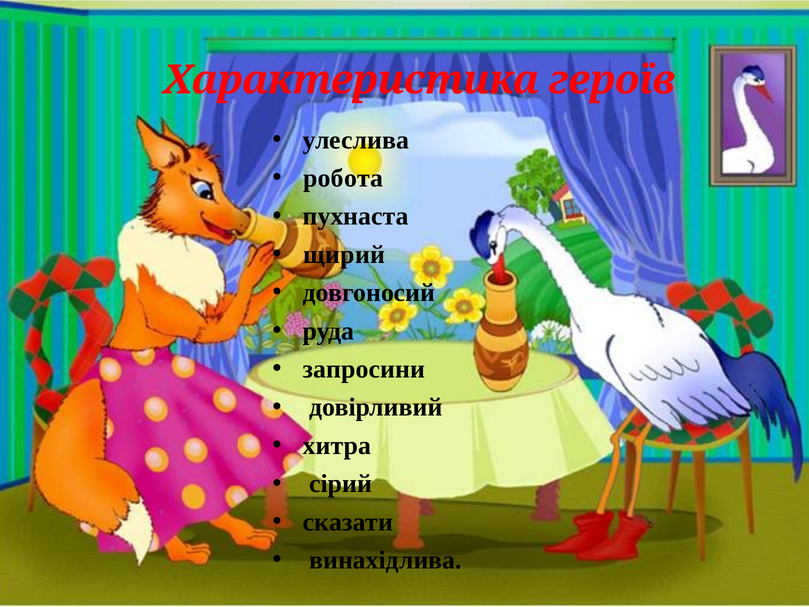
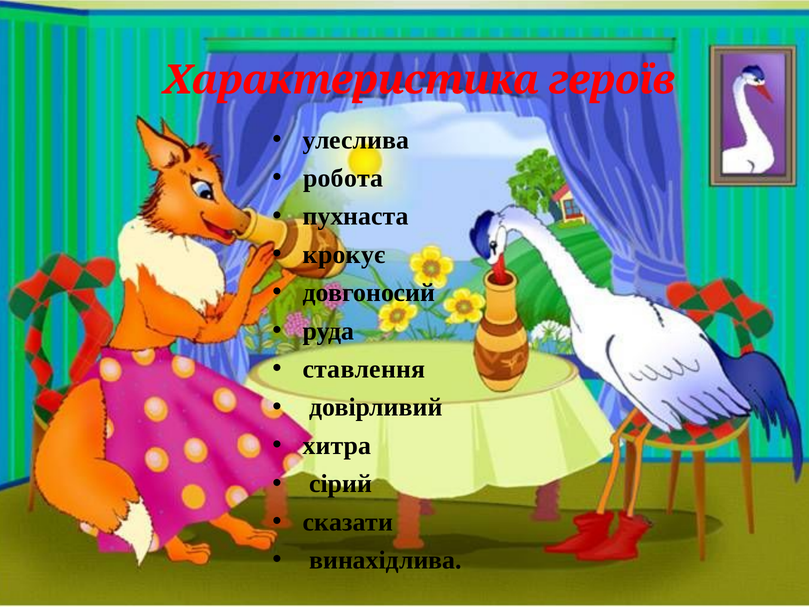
щирий: щирий -> крокує
запросини: запросини -> ставлення
